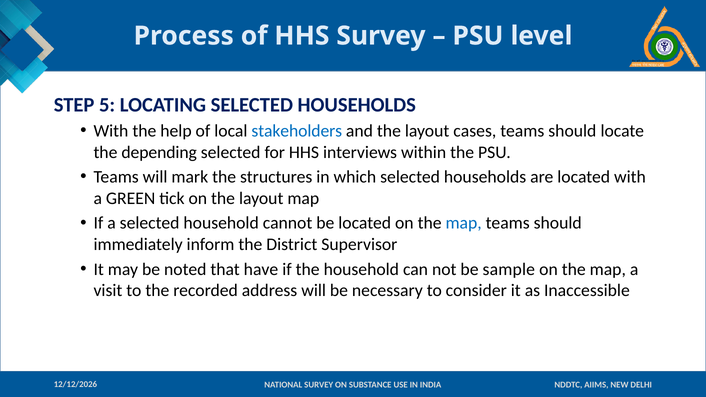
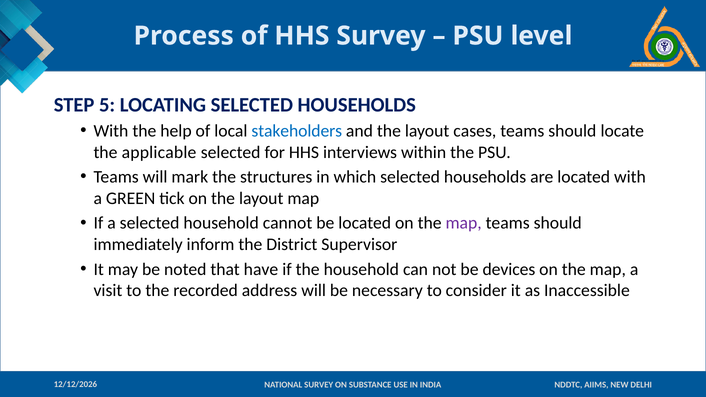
depending: depending -> applicable
map at (464, 223) colour: blue -> purple
sample: sample -> devices
